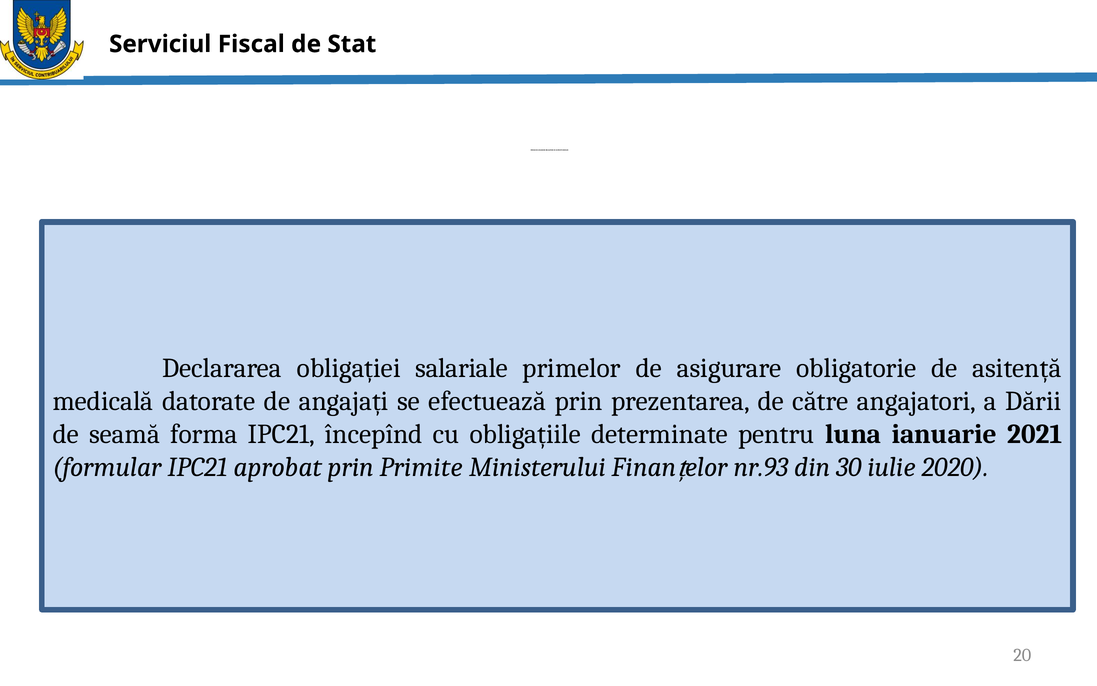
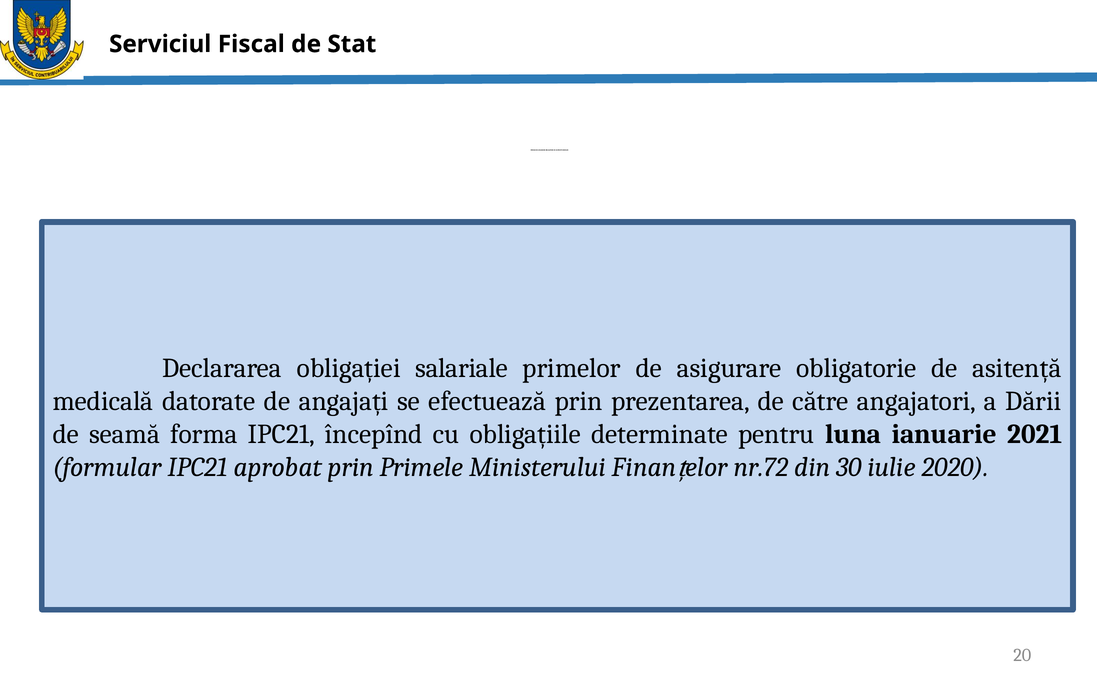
prin Primite: Primite -> Primele
nr.93: nr.93 -> nr.72
